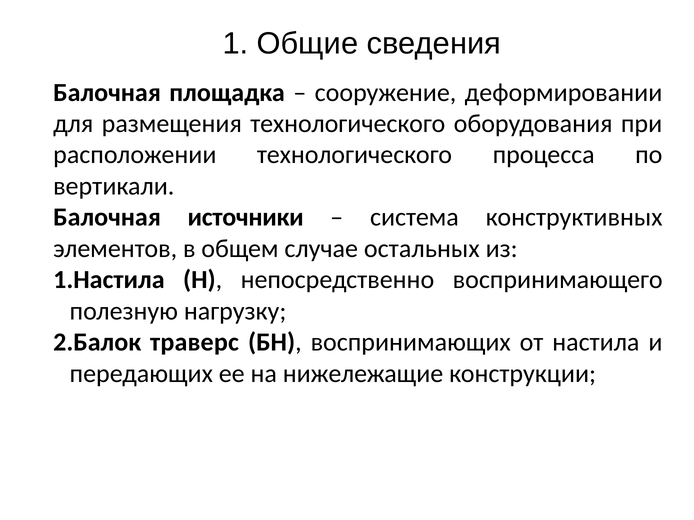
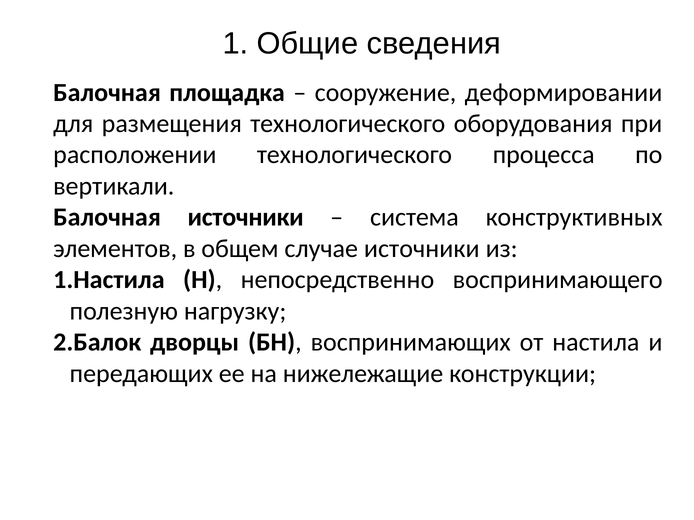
случае остальных: остальных -> источники
траверс: траверс -> дворцы
